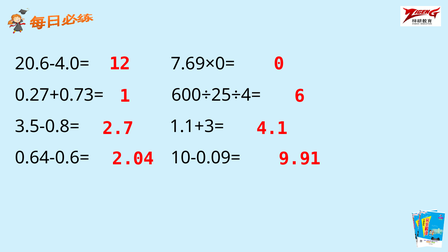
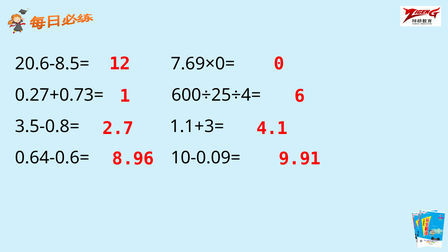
20.6-4.0=: 20.6-4.0= -> 20.6-8.5=
2.04: 2.04 -> 8.96
